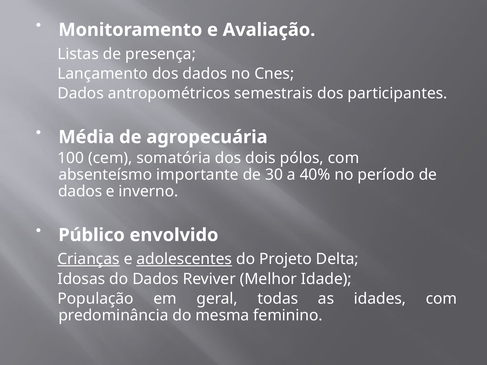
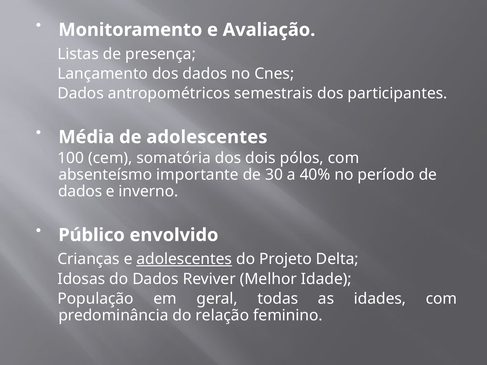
de agropecuária: agropecuária -> adolescentes
Crianças underline: present -> none
mesma: mesma -> relação
